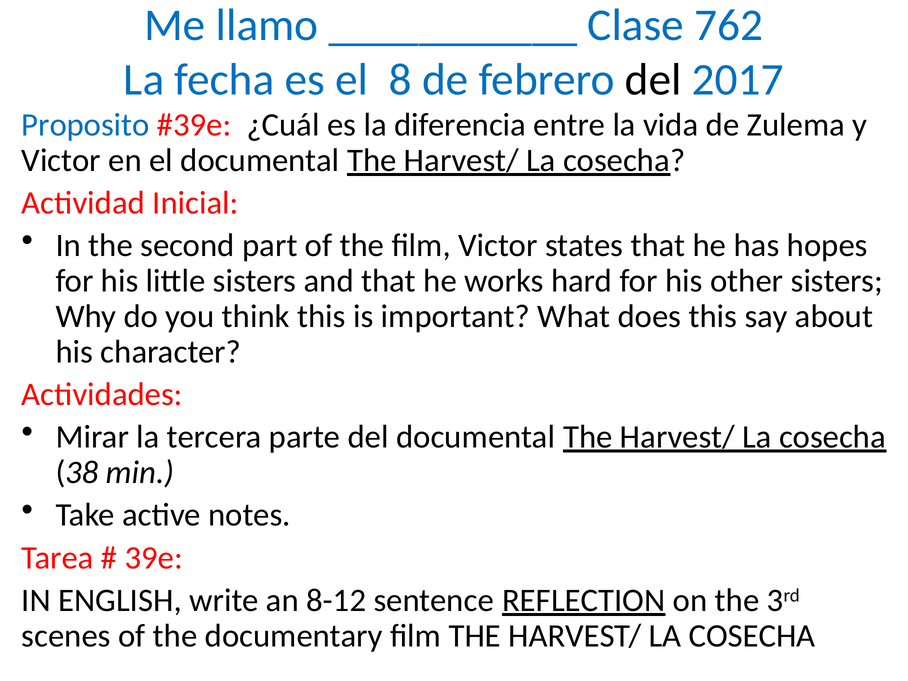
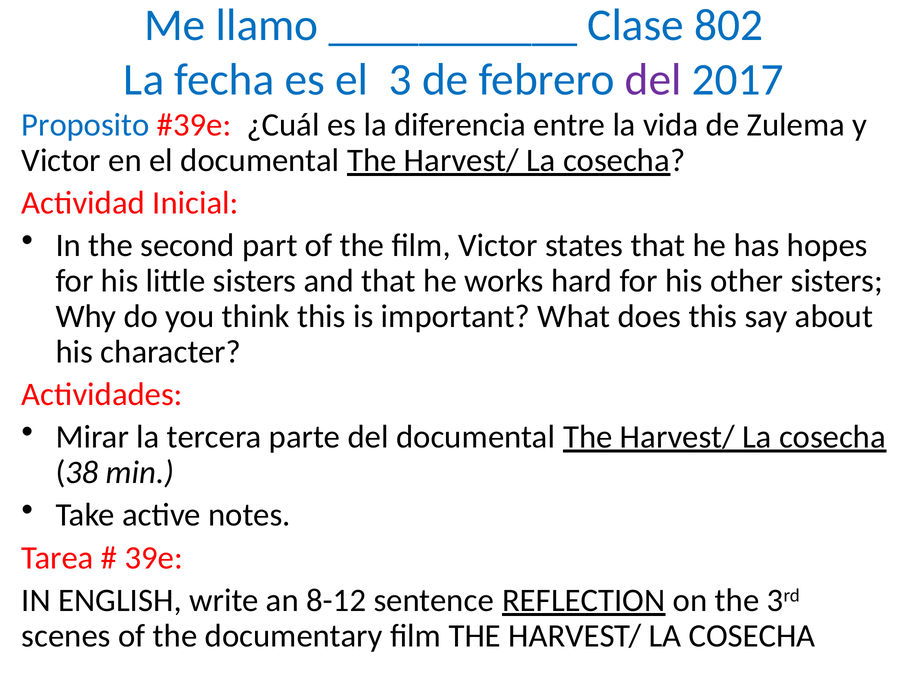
762: 762 -> 802
8: 8 -> 3
del at (653, 80) colour: black -> purple
